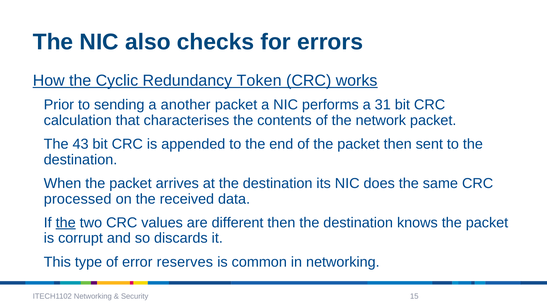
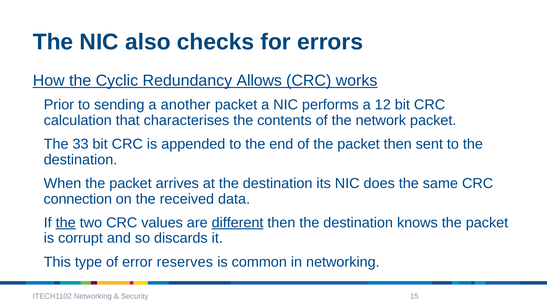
Token: Token -> Allows
31: 31 -> 12
43: 43 -> 33
processed: processed -> connection
different underline: none -> present
